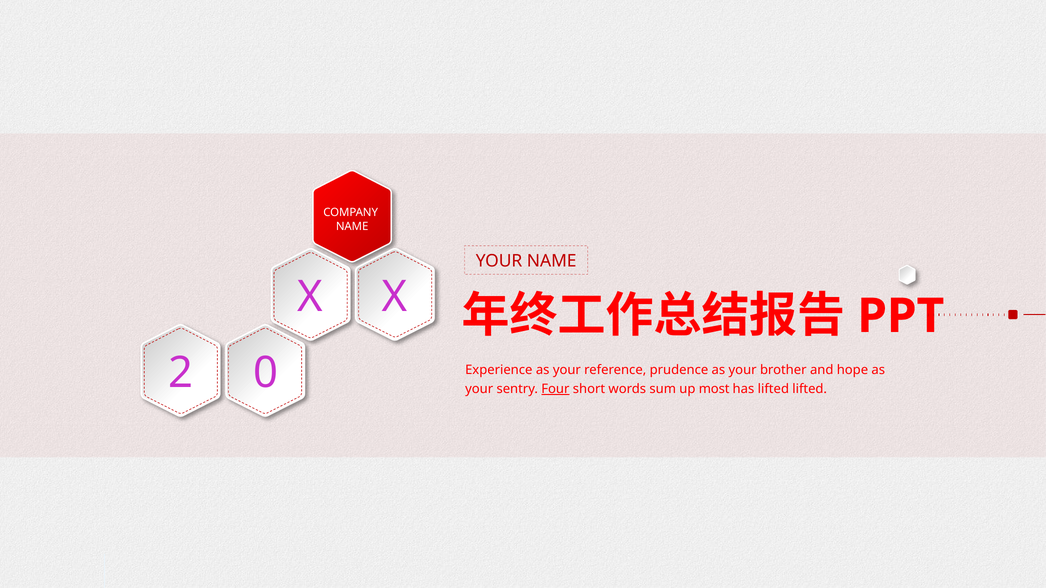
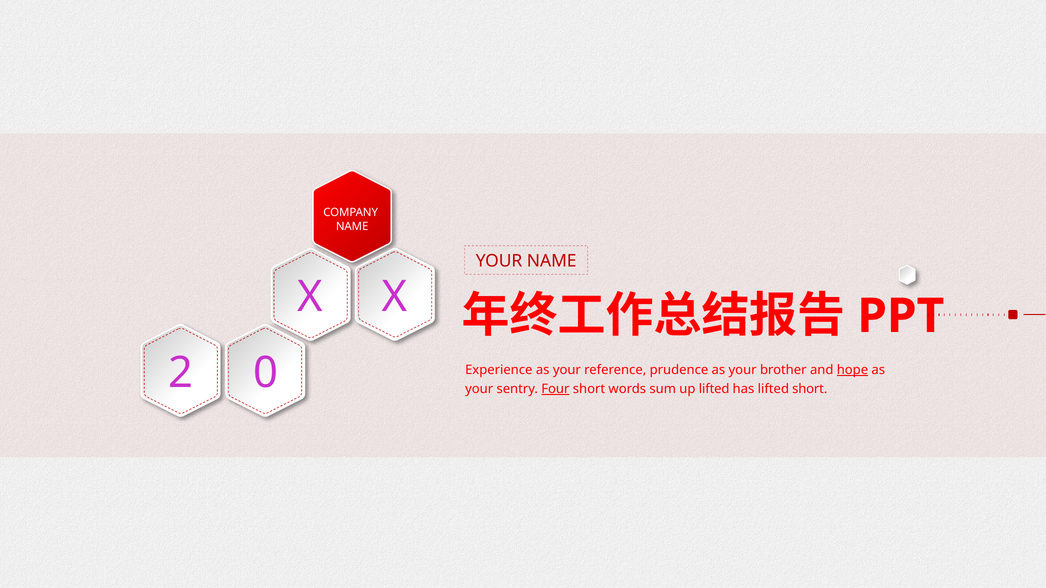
hope underline: none -> present
up most: most -> lifted
lifted lifted: lifted -> short
